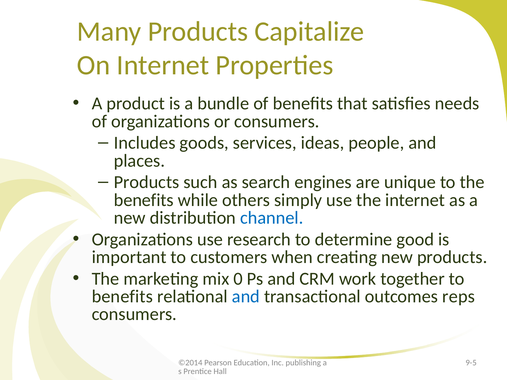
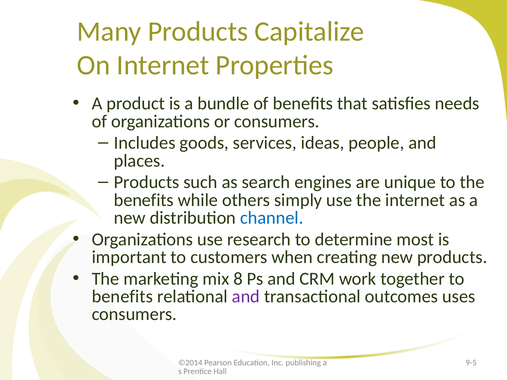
good: good -> most
0: 0 -> 8
and at (246, 297) colour: blue -> purple
reps: reps -> uses
